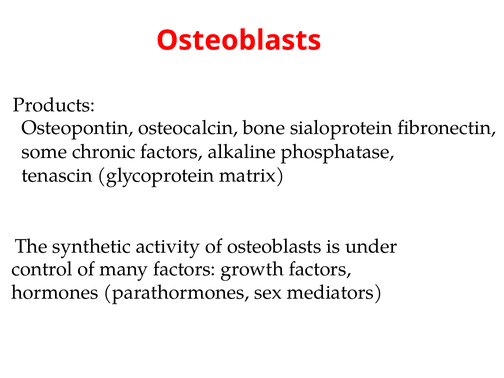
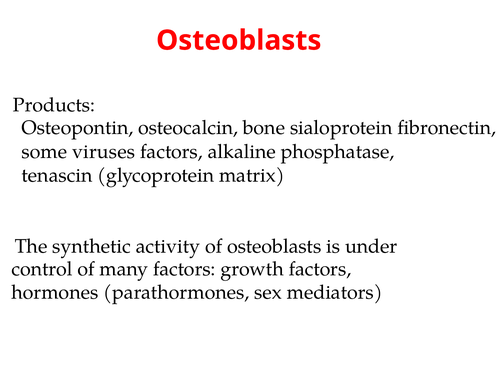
chronic: chronic -> viruses
